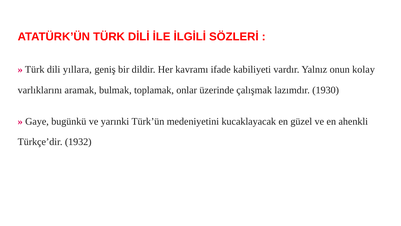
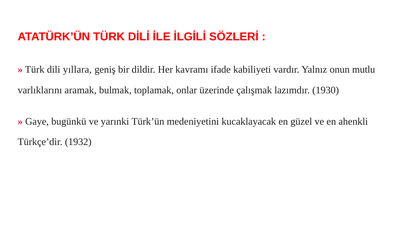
kolay: kolay -> mutlu
